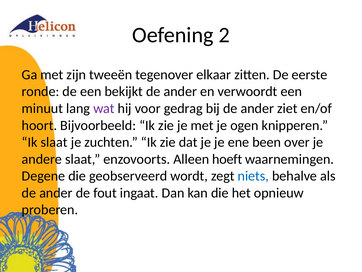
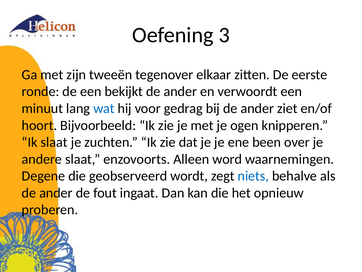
2: 2 -> 3
wat colour: purple -> blue
hoeft: hoeft -> word
